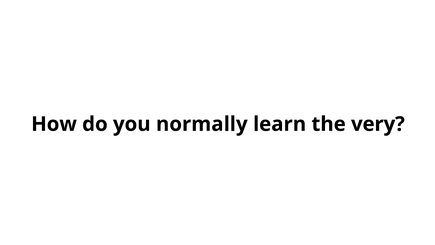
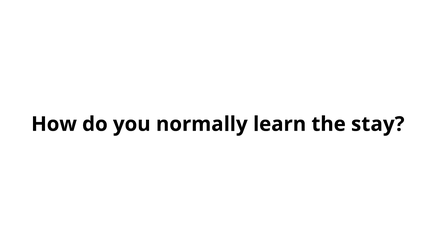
very: very -> stay
